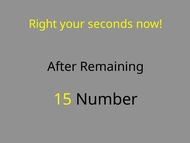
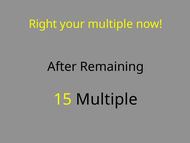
your seconds: seconds -> multiple
15 Number: Number -> Multiple
